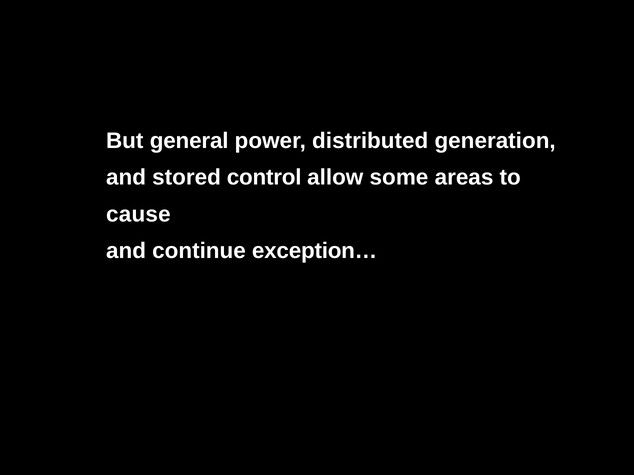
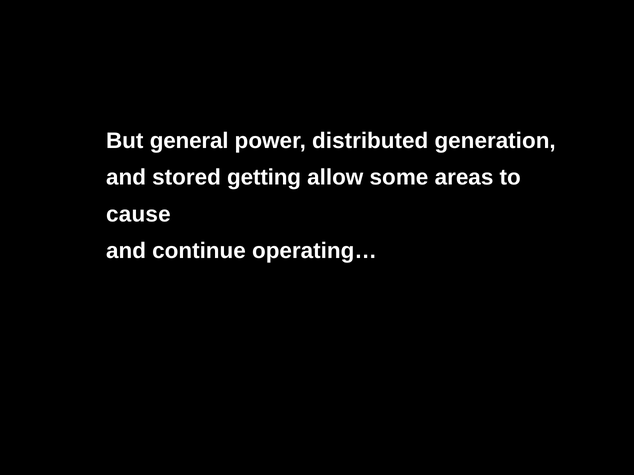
control: control -> getting
exception…: exception… -> operating…
